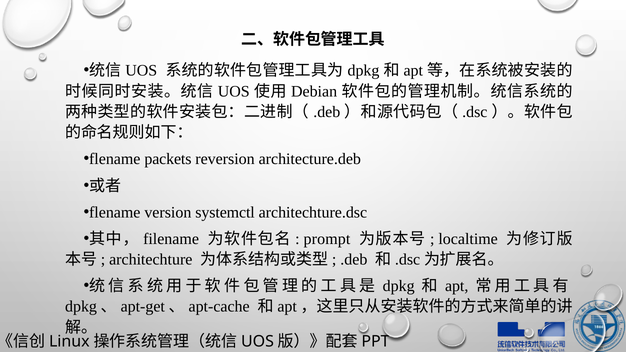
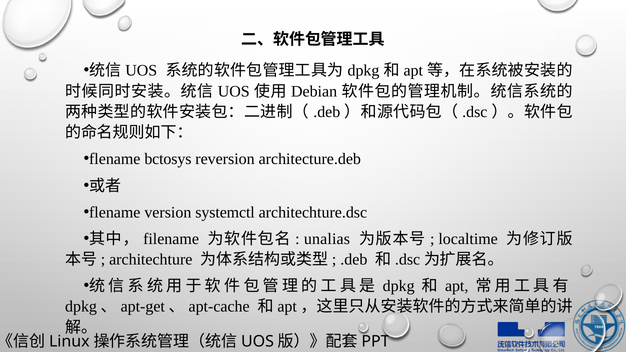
packets: packets -> bctosys
prompt: prompt -> unalias
